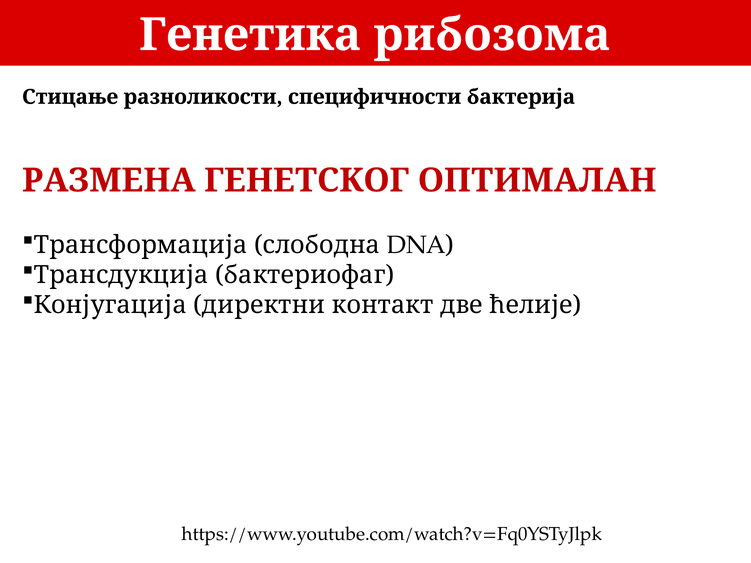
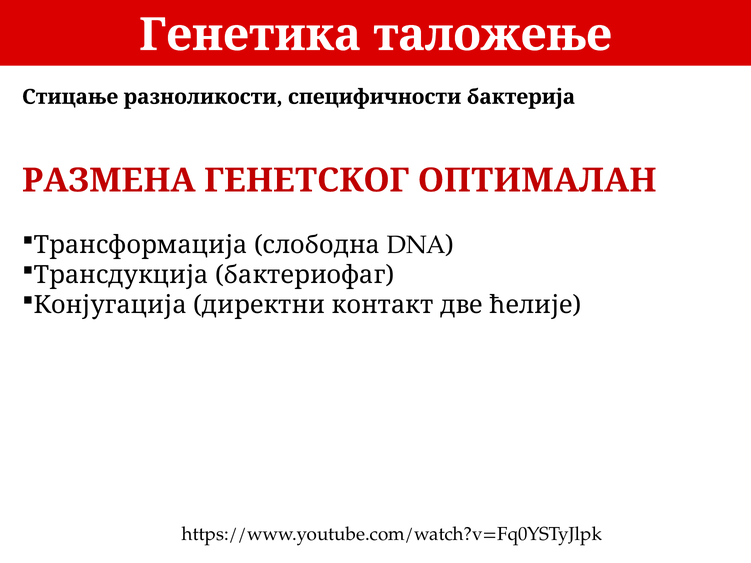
рибозома: рибозома -> таложење
